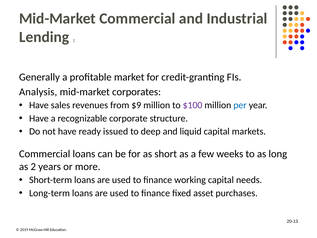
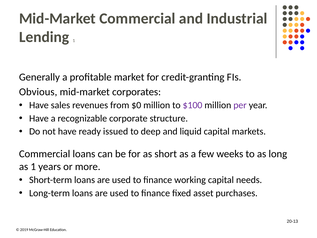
Analysis: Analysis -> Obvious
$9: $9 -> $0
per colour: blue -> purple
as 2: 2 -> 1
